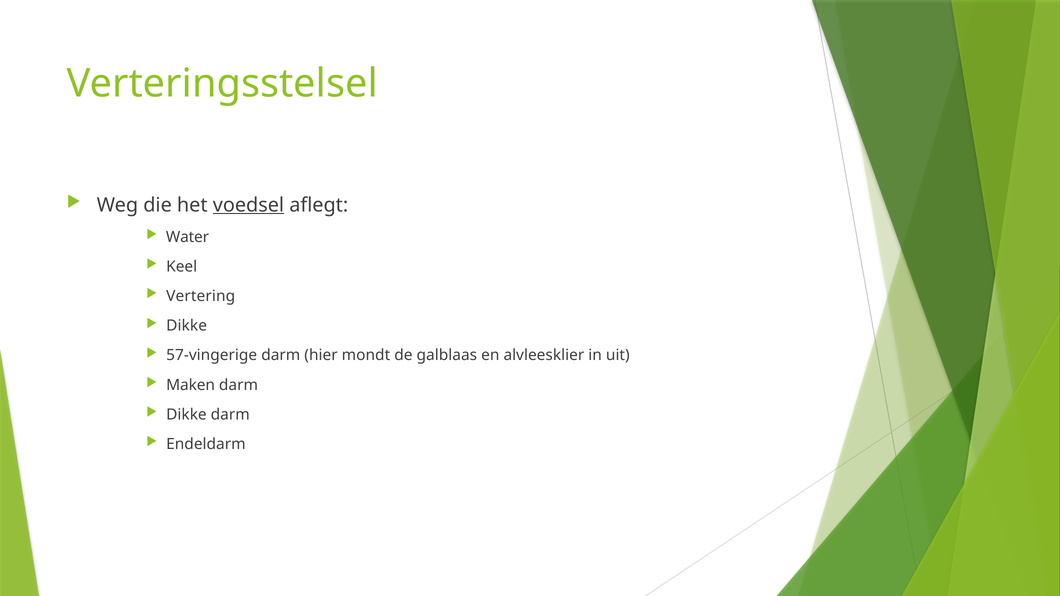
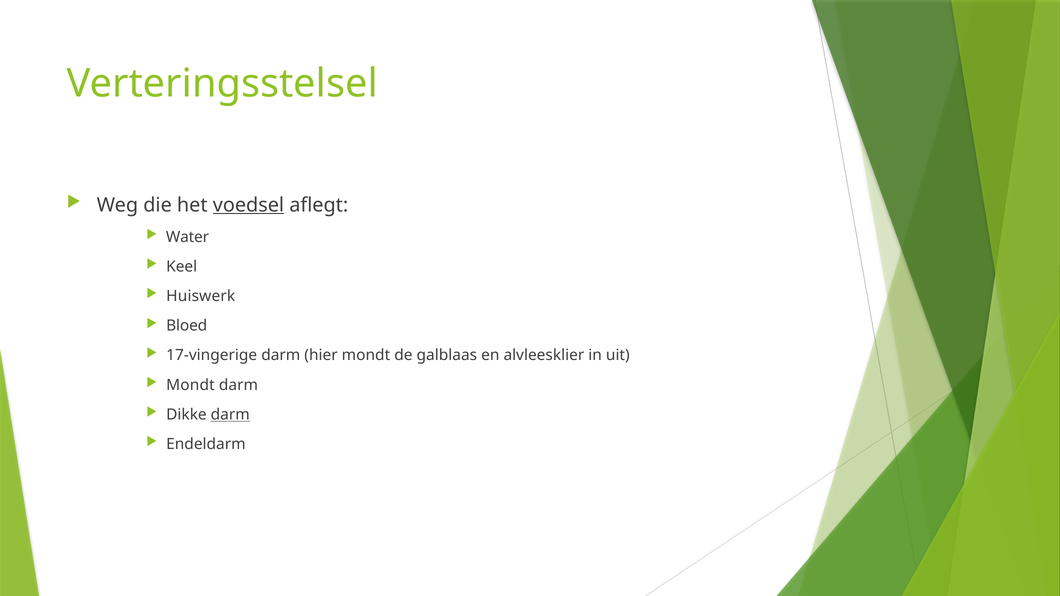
Vertering: Vertering -> Huiswerk
Dikke at (187, 326): Dikke -> Bloed
57-vingerige: 57-vingerige -> 17-vingerige
Maken at (191, 385): Maken -> Mondt
darm at (230, 415) underline: none -> present
